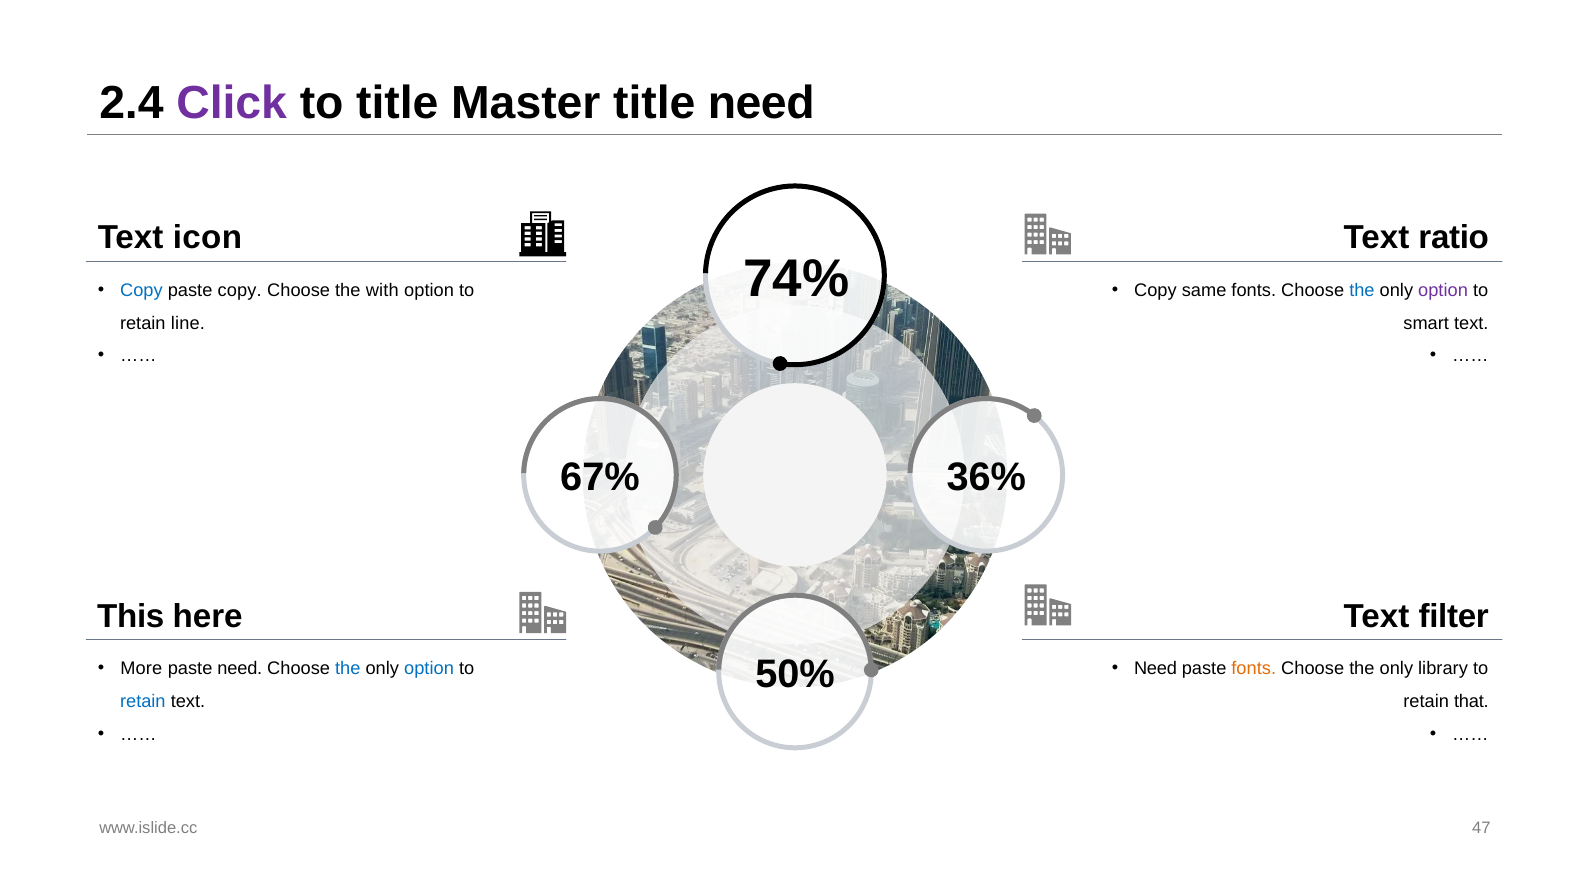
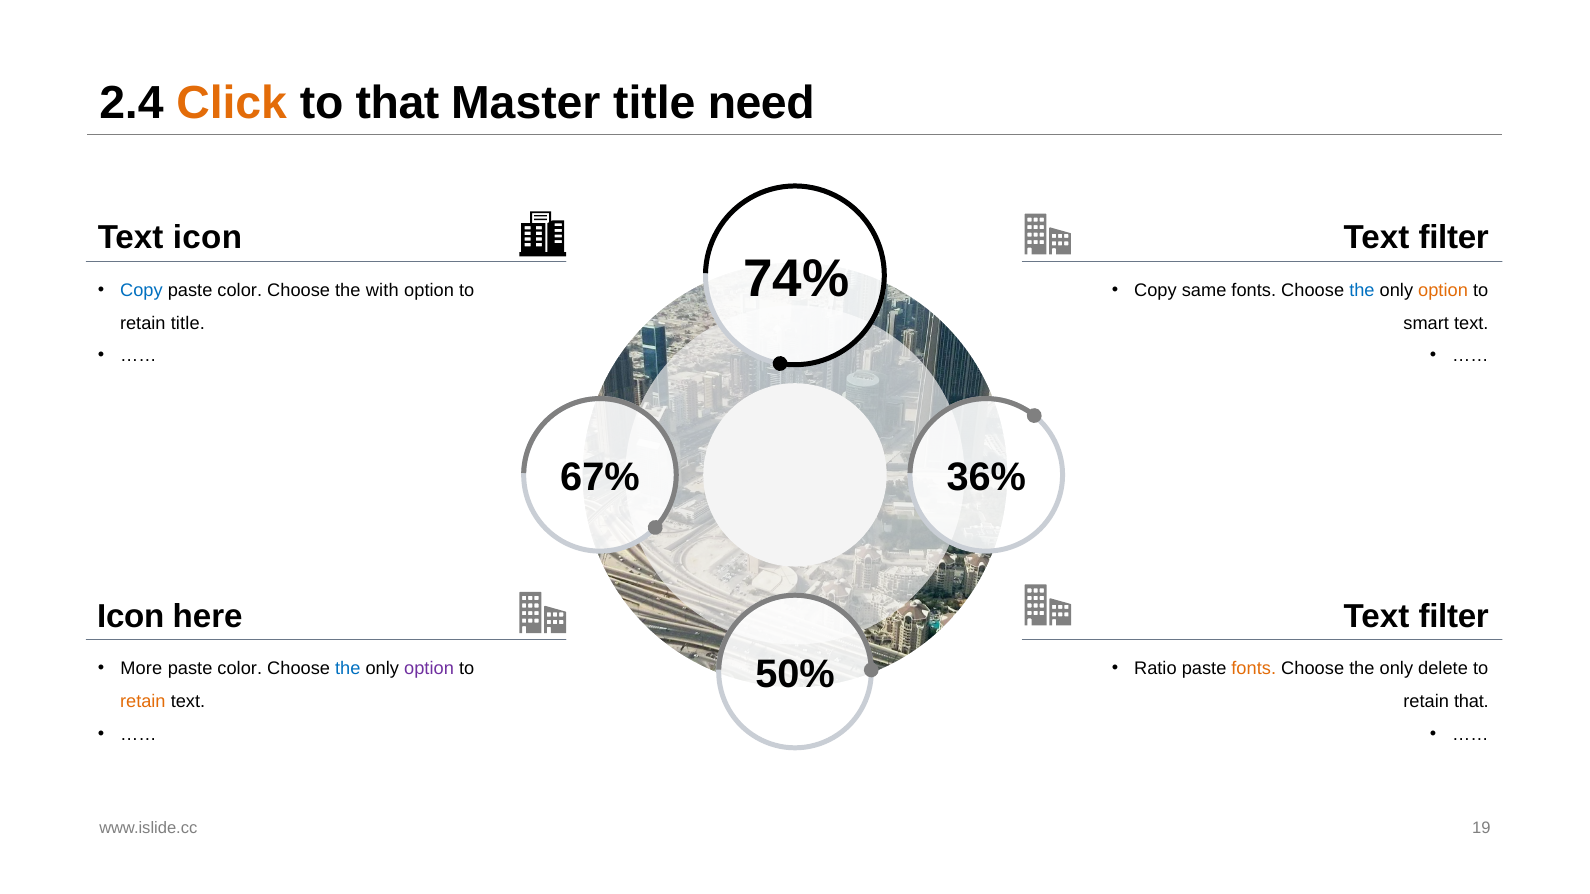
Click colour: purple -> orange
to title: title -> that
ratio at (1454, 237): ratio -> filter
copy at (240, 290): copy -> color
option at (1443, 290) colour: purple -> orange
retain line: line -> title
This at (131, 616): This -> Icon
need at (240, 669): need -> color
option at (429, 669) colour: blue -> purple
Need at (1155, 669): Need -> Ratio
library: library -> delete
retain at (143, 702) colour: blue -> orange
47: 47 -> 19
